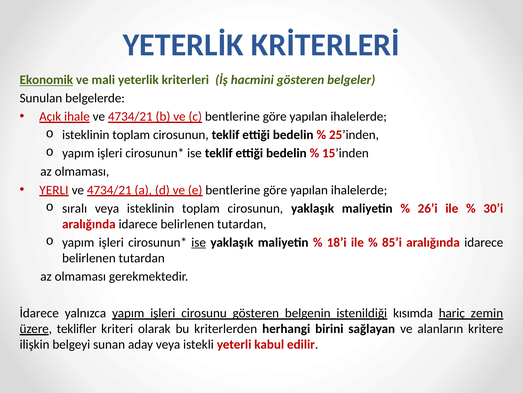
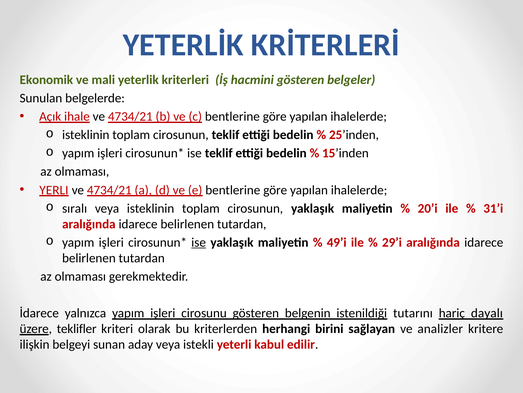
Ekonomik underline: present -> none
26’i: 26’i -> 20’i
30’i: 30’i -> 31’i
18’i: 18’i -> 49’i
85’i: 85’i -> 29’i
kısımda: kısımda -> tutarını
zemin: zemin -> dayalı
alanların: alanların -> analizler
